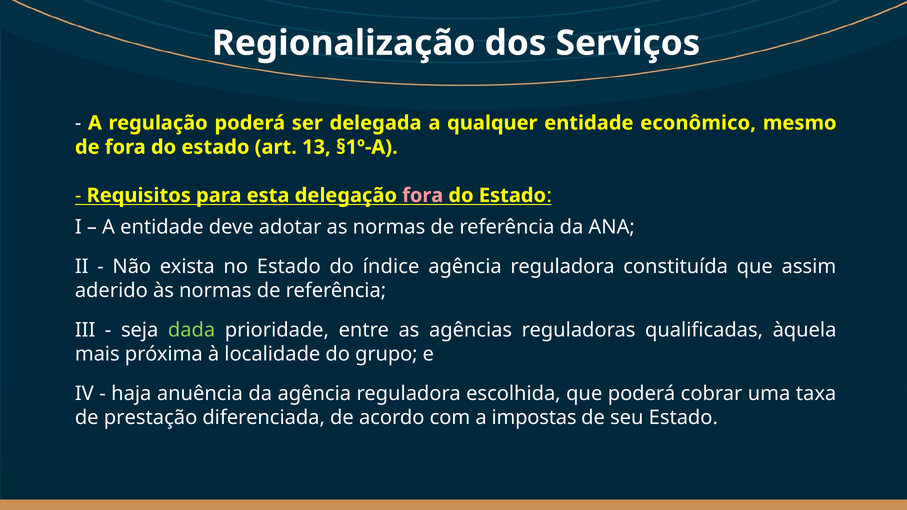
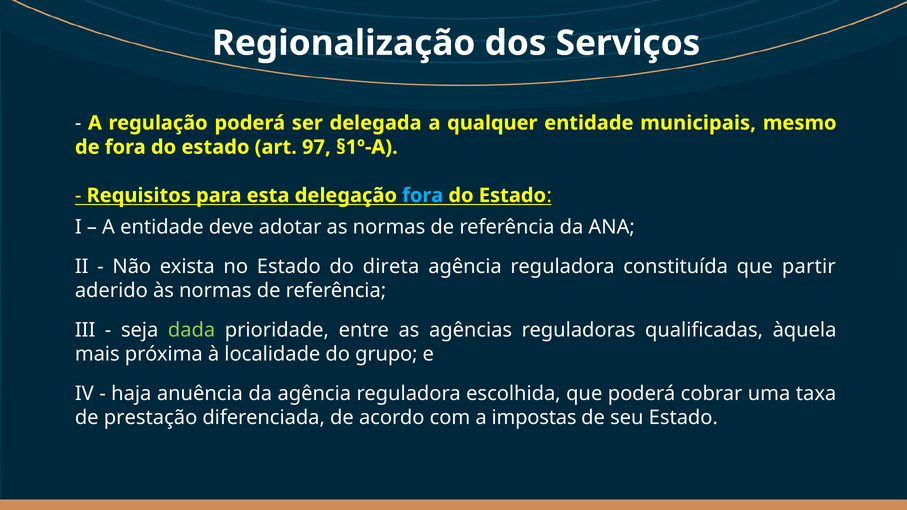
econômico: econômico -> municipais
13: 13 -> 97
fora at (423, 196) colour: pink -> light blue
índice: índice -> direta
assim: assim -> partir
